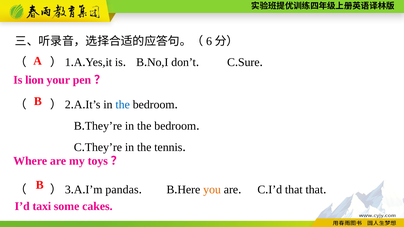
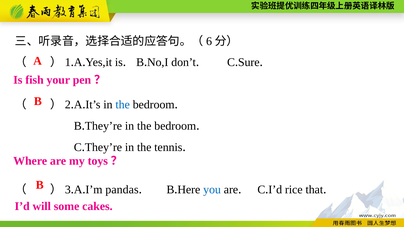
lion: lion -> fish
you colour: orange -> blue
I’d that: that -> rice
taxi: taxi -> will
